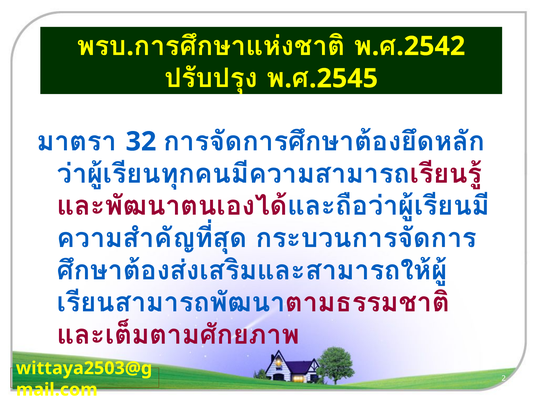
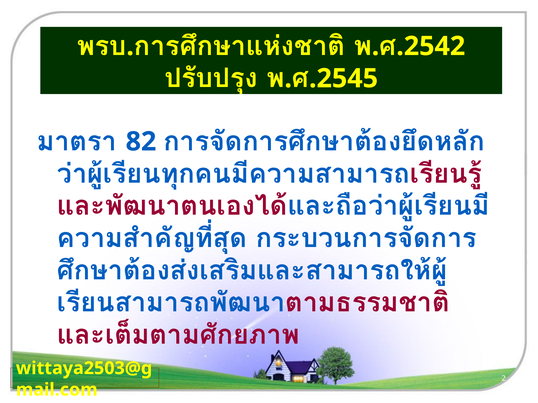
32: 32 -> 82
